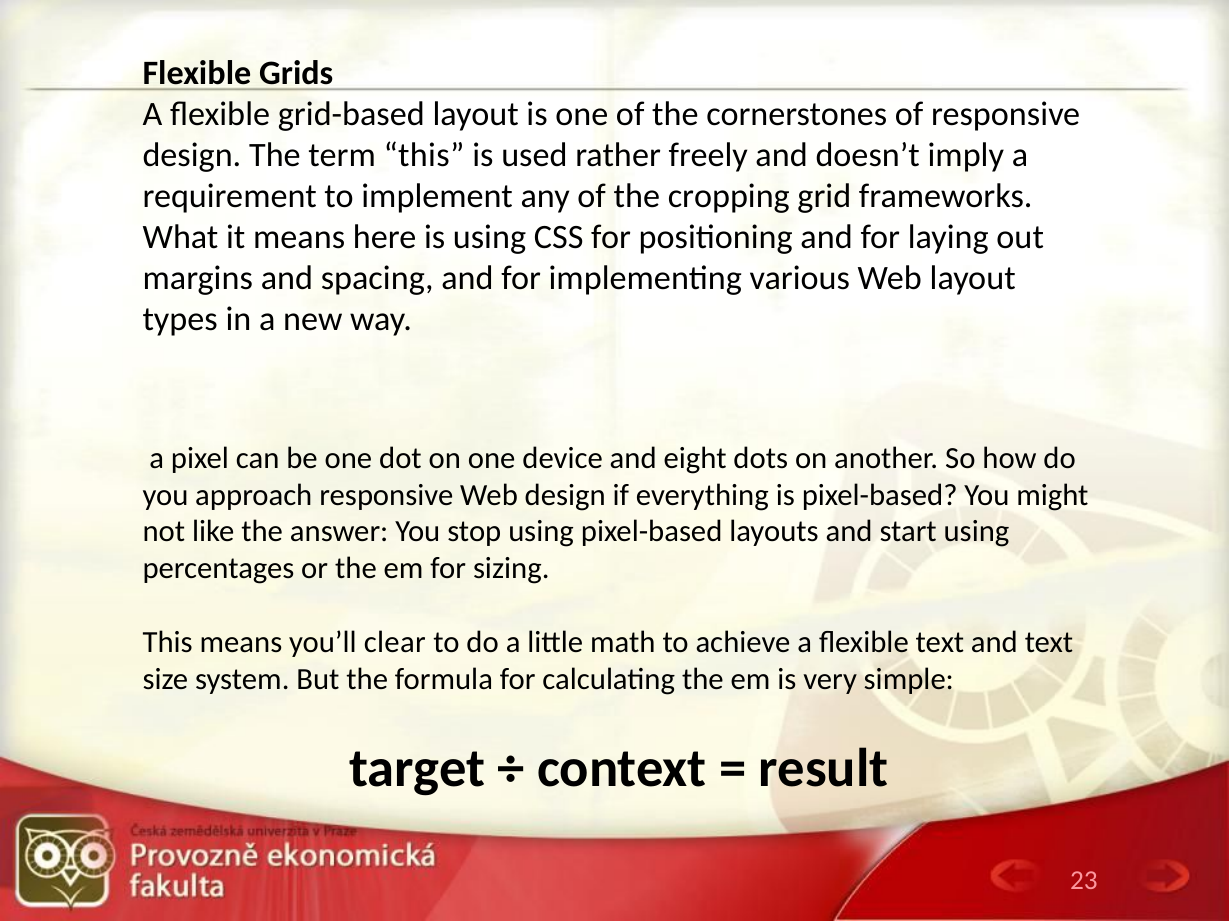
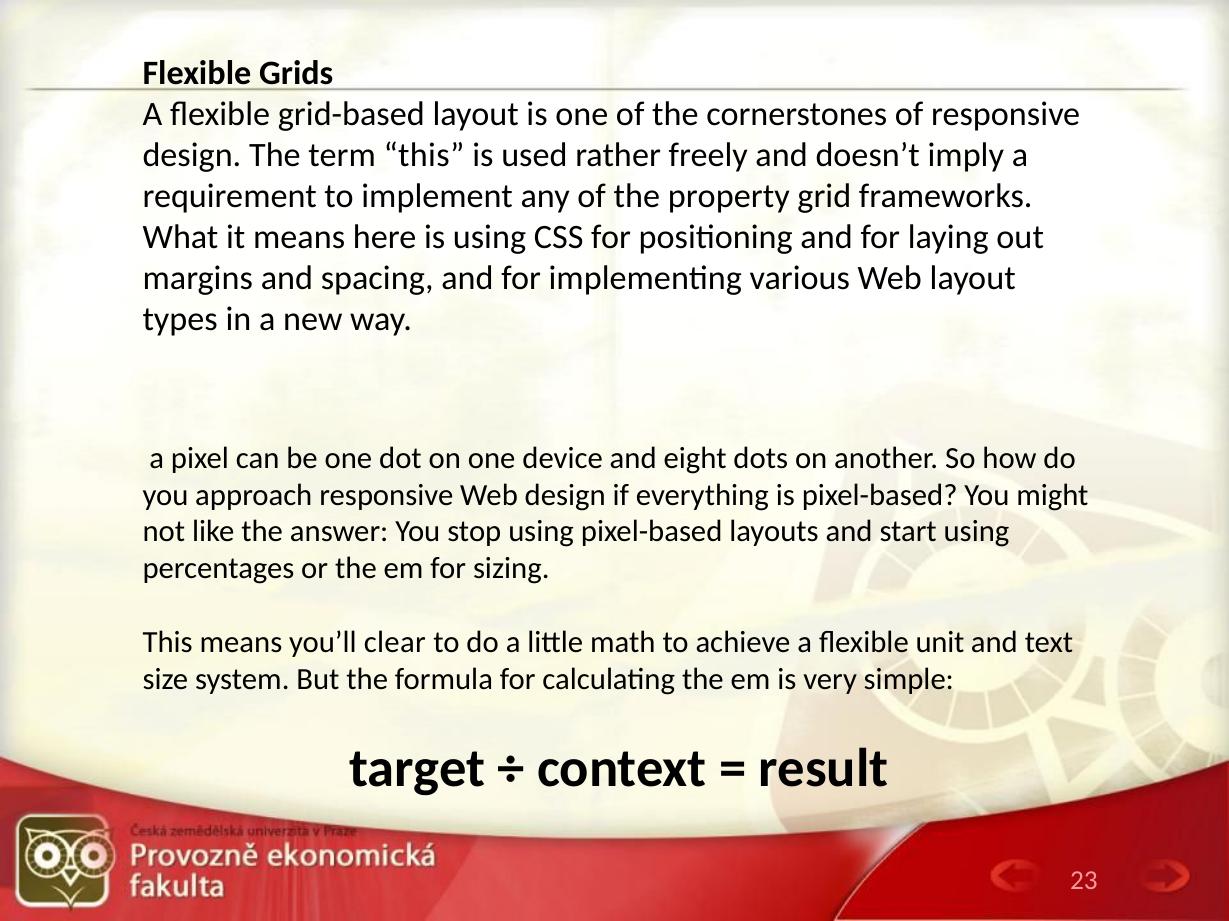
cropping: cropping -> property
flexible text: text -> unit
